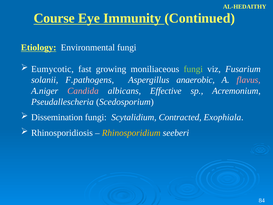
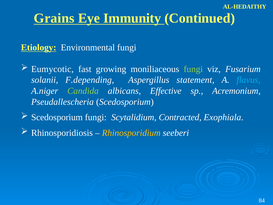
Course: Course -> Grains
F.pathogens: F.pathogens -> F.depending
anaerobic: anaerobic -> statement
flavus colour: pink -> light blue
Candida colour: pink -> light green
Dissemination at (57, 117): Dissemination -> Scedosporium
